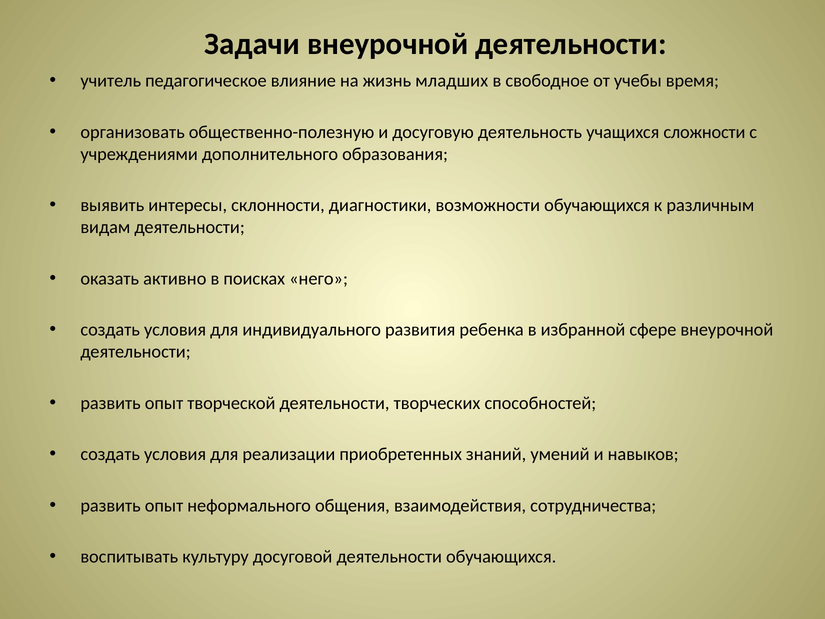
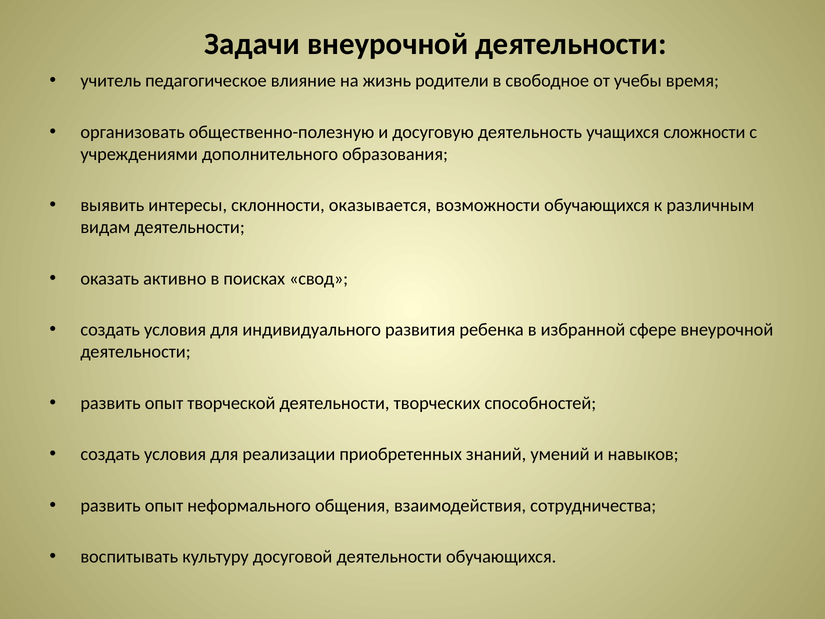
младших: младших -> родители
диагностики: диагностики -> оказывается
него: него -> свод
